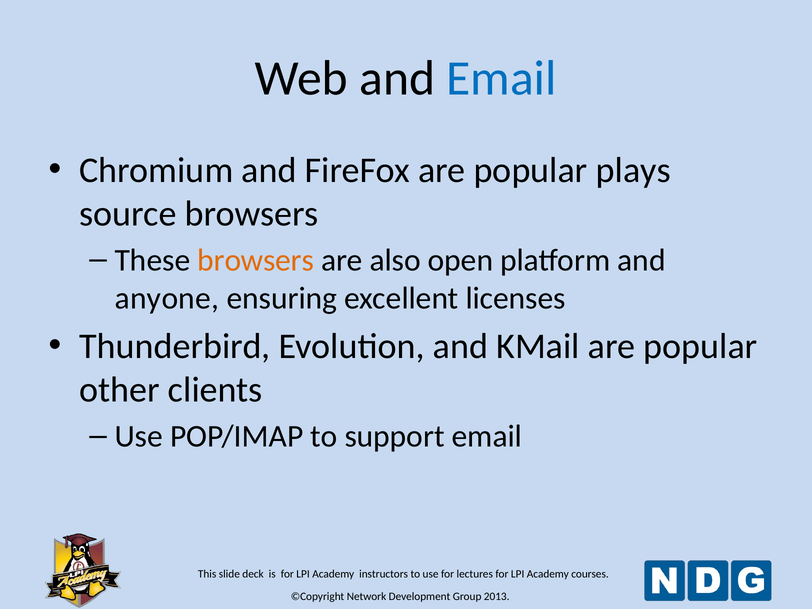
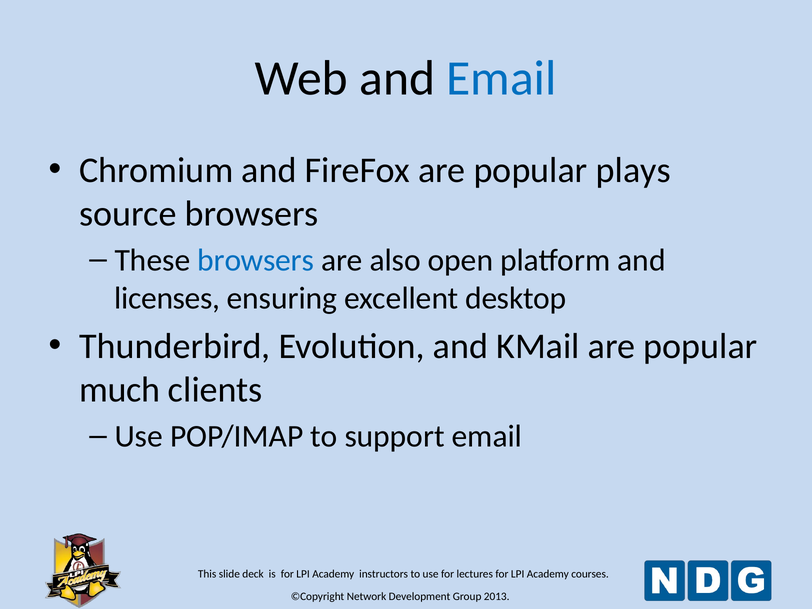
browsers at (256, 260) colour: orange -> blue
anyone: anyone -> licenses
licenses: licenses -> desktop
other: other -> much
